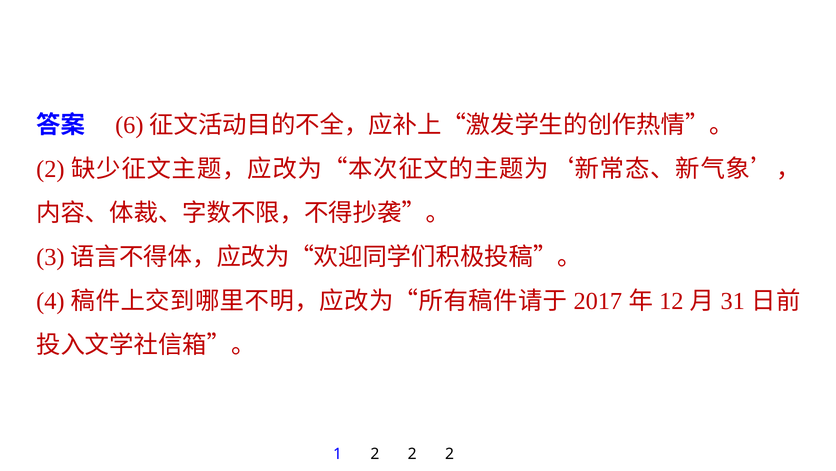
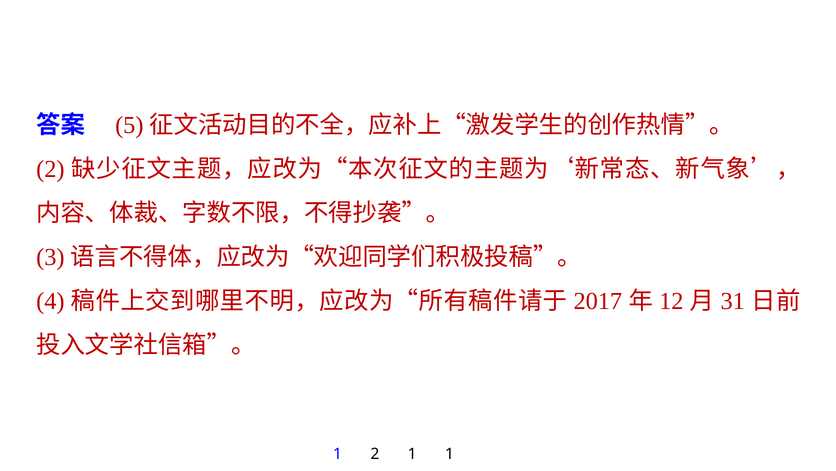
6: 6 -> 5
2 2: 2 -> 1
2 at (450, 454): 2 -> 1
